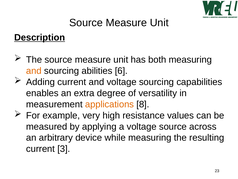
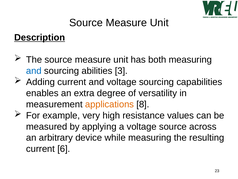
and at (34, 71) colour: orange -> blue
6: 6 -> 3
3: 3 -> 6
